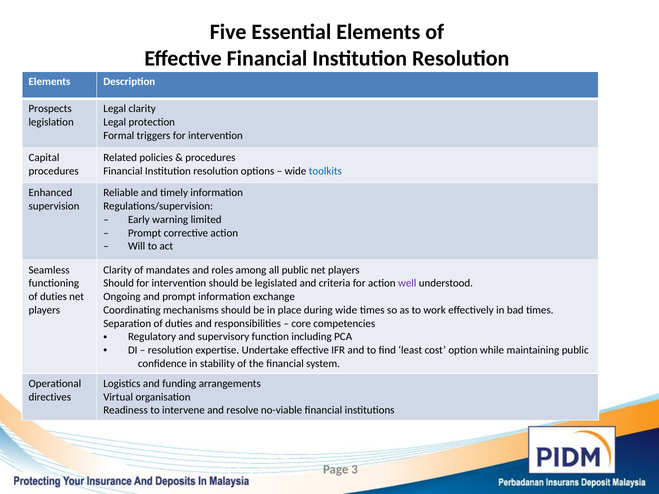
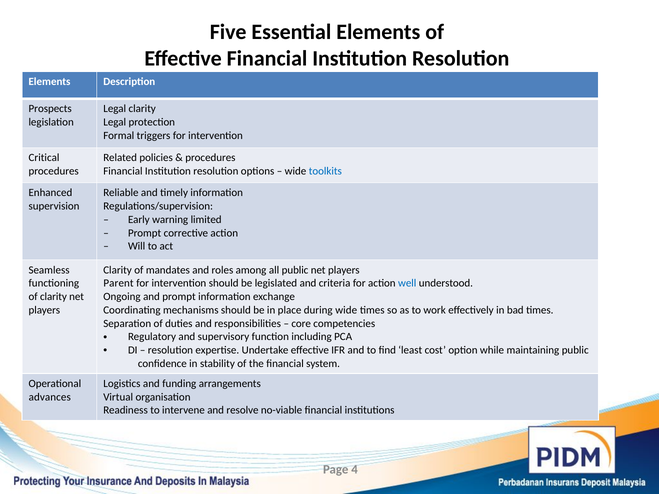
Capital: Capital -> Critical
Should at (119, 283): Should -> Parent
well colour: purple -> blue
duties at (53, 297): duties -> clarity
directives: directives -> advances
3: 3 -> 4
